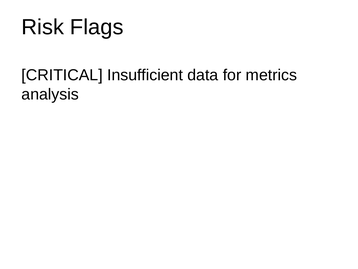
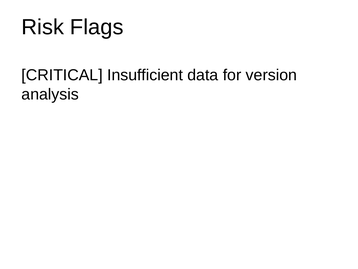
metrics: metrics -> version
